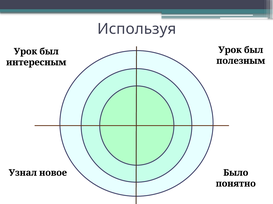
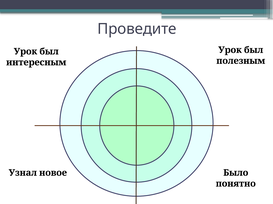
Используя: Используя -> Проведите
